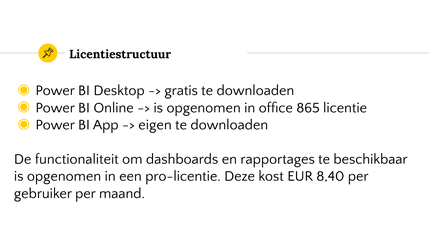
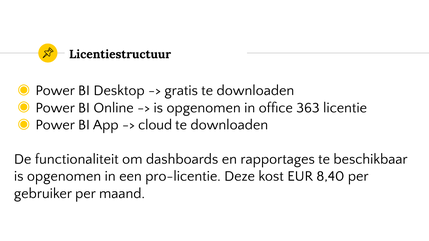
865: 865 -> 363
eigen: eigen -> cloud
